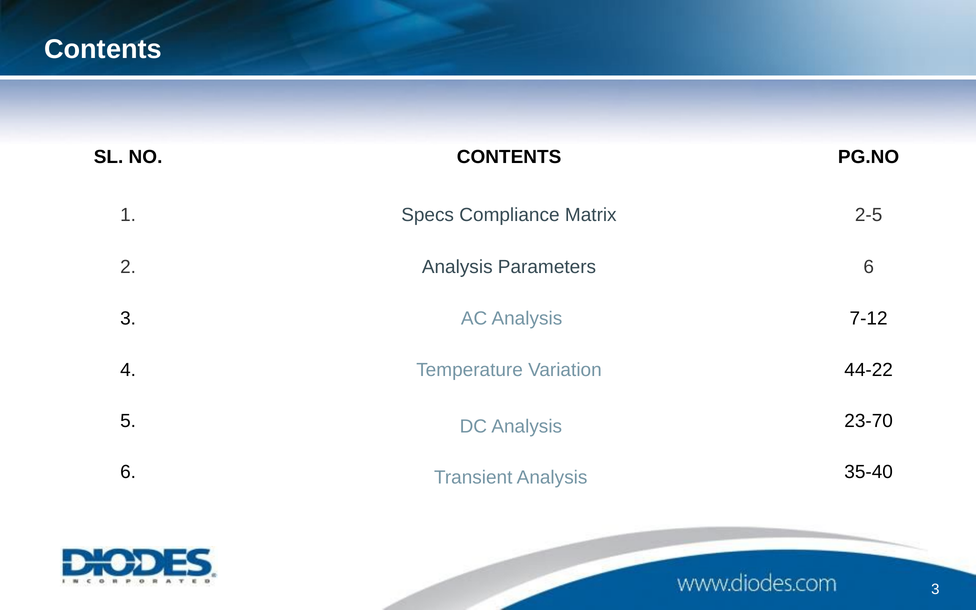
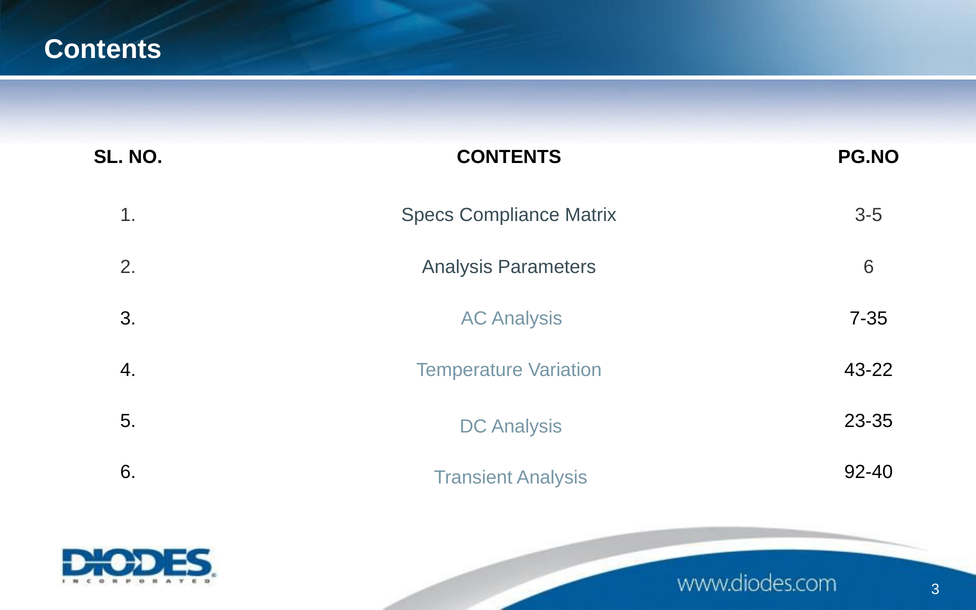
2-5: 2-5 -> 3-5
7-12: 7-12 -> 7-35
44-22: 44-22 -> 43-22
23-70: 23-70 -> 23-35
35-40: 35-40 -> 92-40
